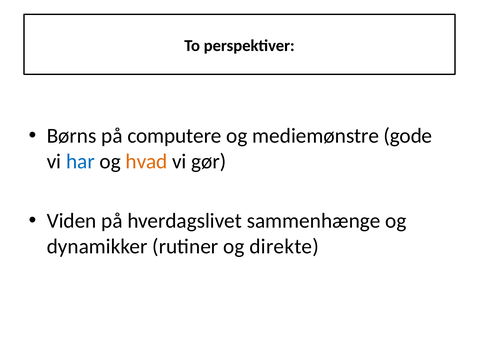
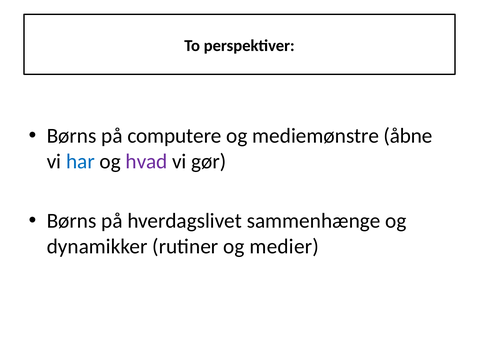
gode: gode -> åbne
hvad colour: orange -> purple
Viden at (72, 221): Viden -> Børns
direkte: direkte -> medier
